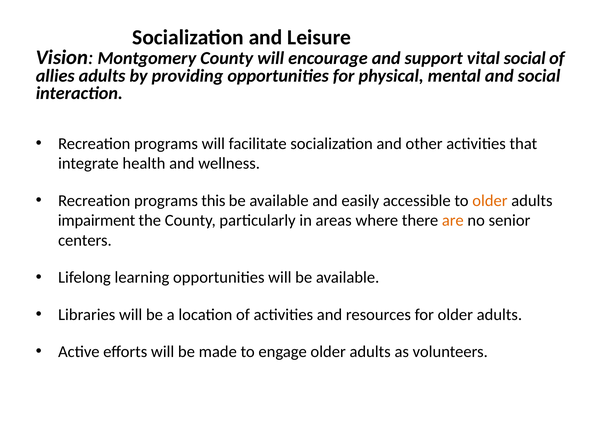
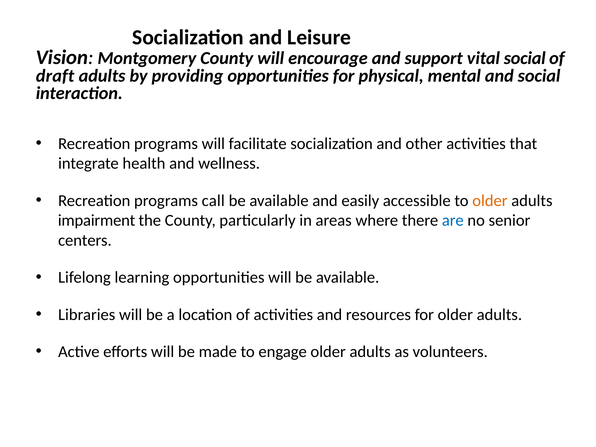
allies: allies -> draft
this: this -> call
are colour: orange -> blue
